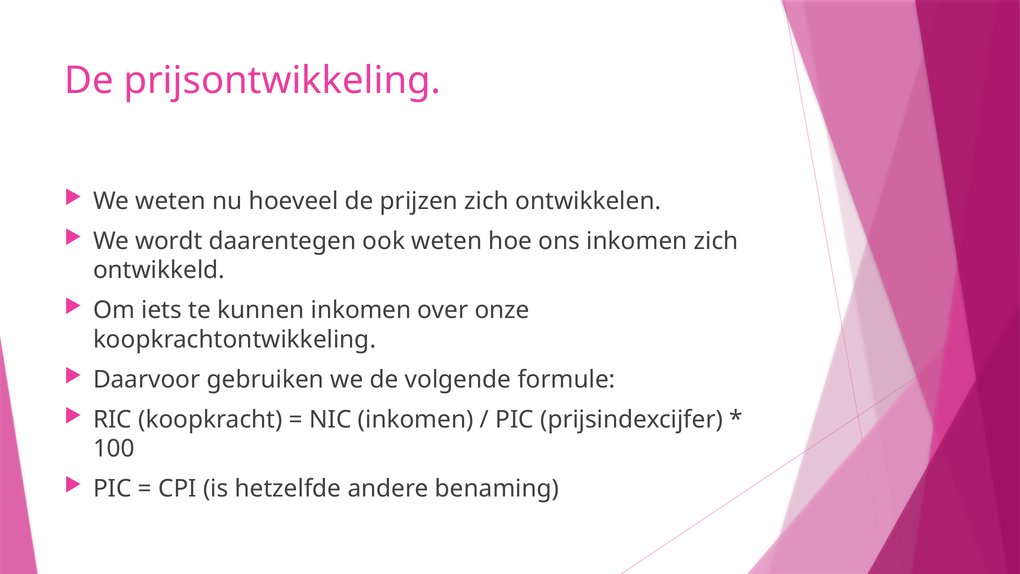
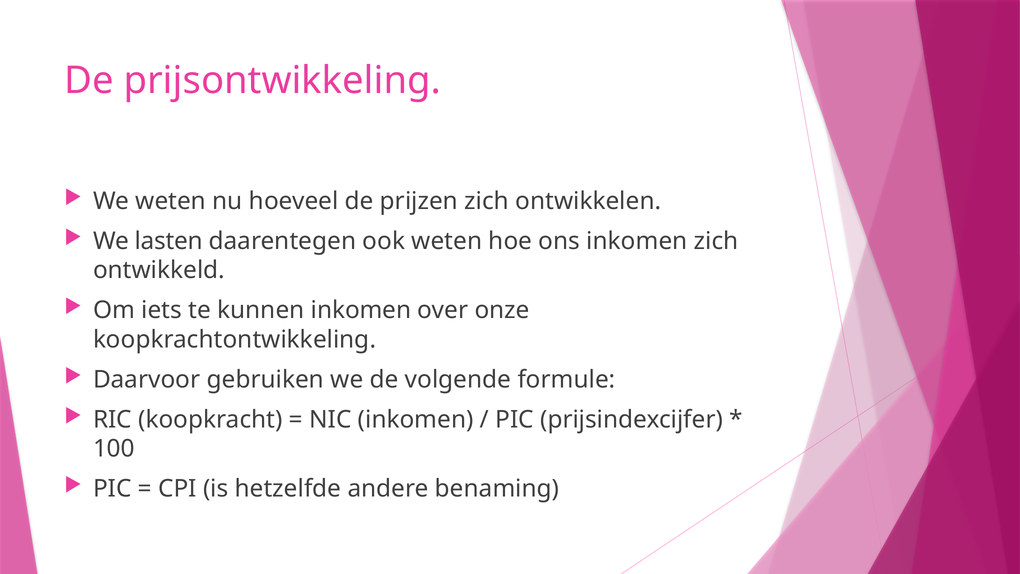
wordt: wordt -> lasten
